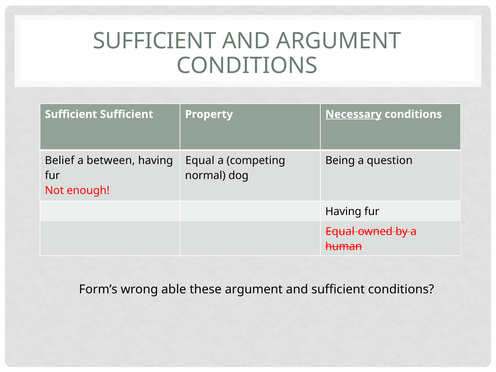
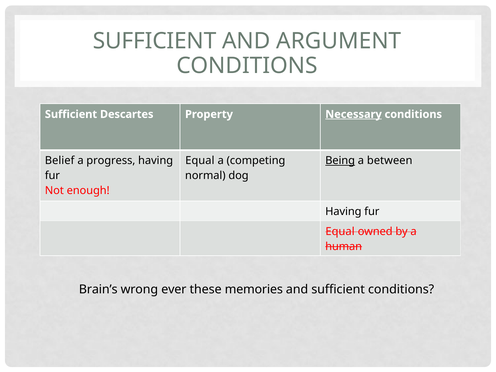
Sufficient Sufficient: Sufficient -> Descartes
between: between -> progress
Being underline: none -> present
question: question -> between
Form’s: Form’s -> Brain’s
able: able -> ever
these argument: argument -> memories
